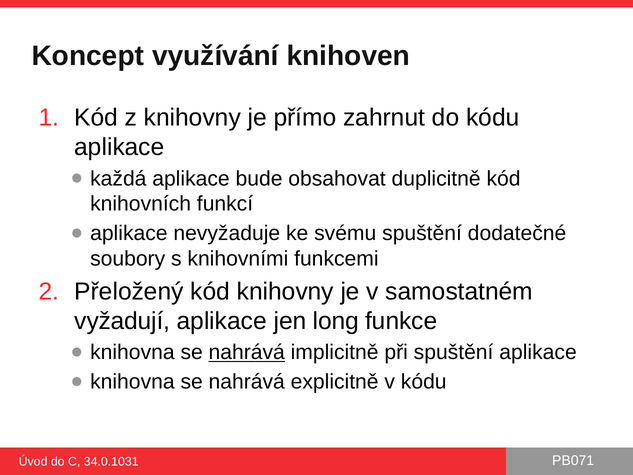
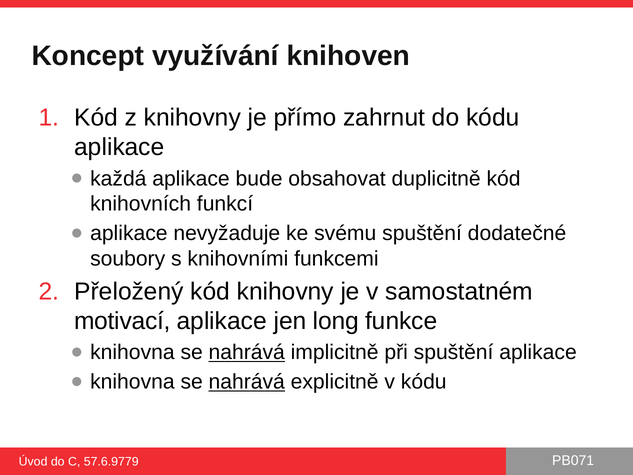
vyžadují: vyžadují -> motivací
nahrává at (247, 382) underline: none -> present
34.0.1031: 34.0.1031 -> 57.6.9779
